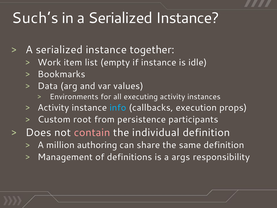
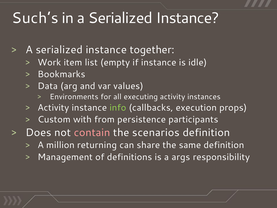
info colour: light blue -> light green
root: root -> with
individual: individual -> scenarios
authoring: authoring -> returning
